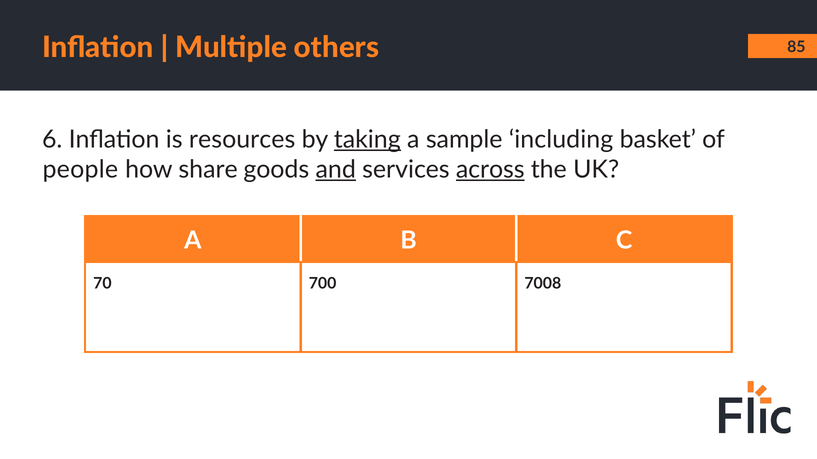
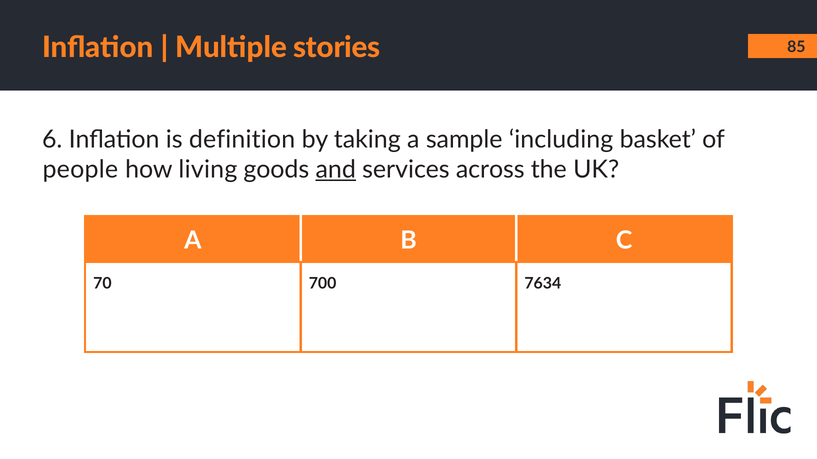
others: others -> stories
resources: resources -> definition
taking underline: present -> none
share: share -> living
across underline: present -> none
7008: 7008 -> 7634
